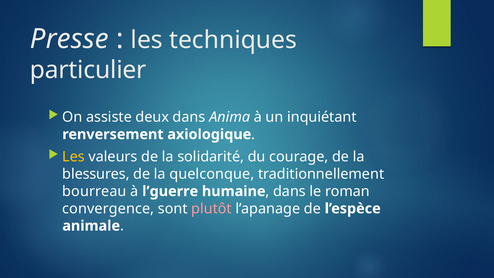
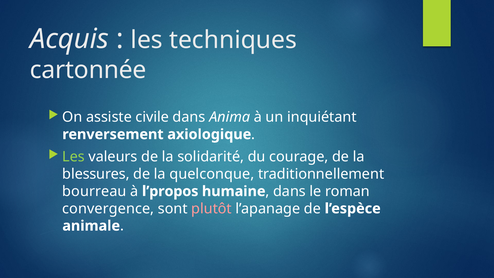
Presse: Presse -> Acquis
particulier: particulier -> cartonnée
deux: deux -> civile
Les at (74, 157) colour: yellow -> light green
l’guerre: l’guerre -> l’propos
